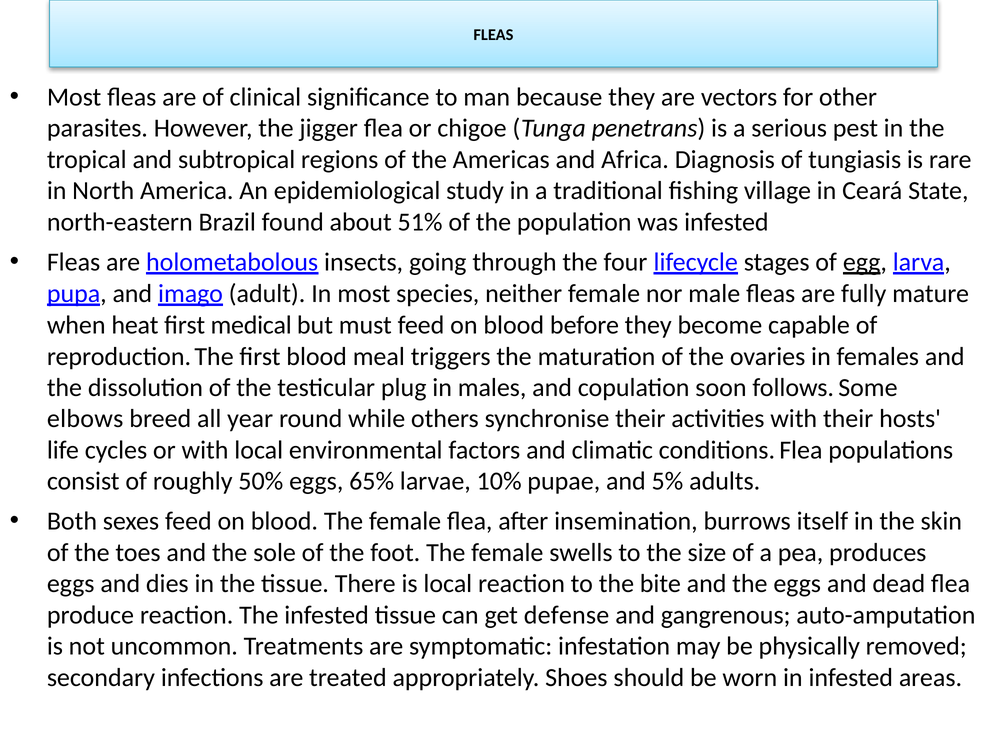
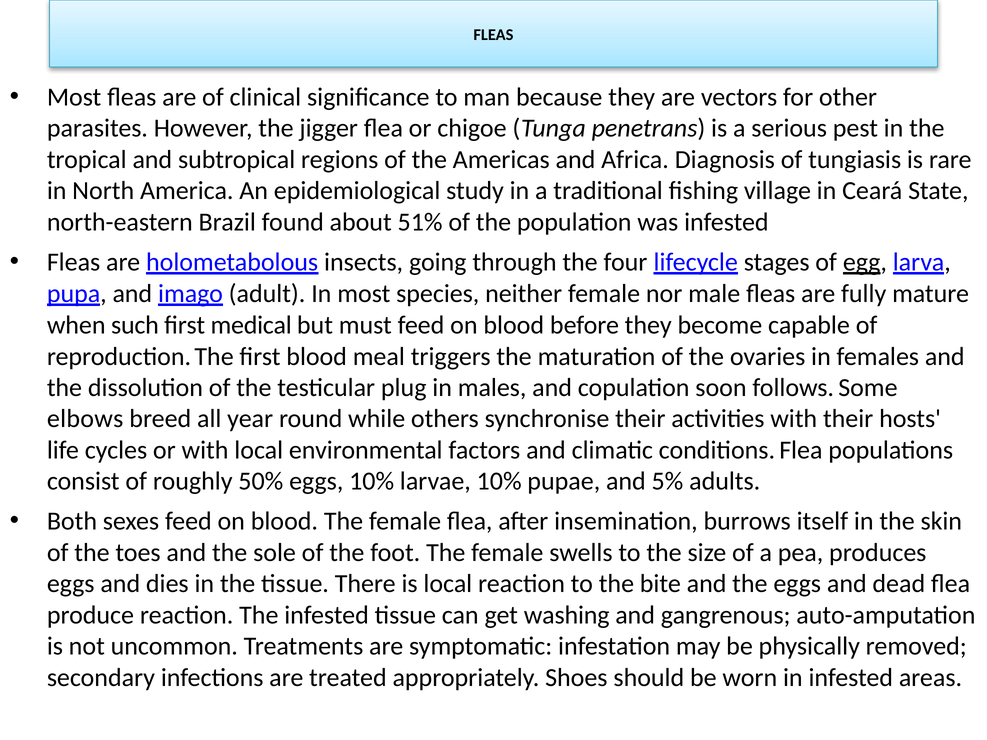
heat: heat -> such
eggs 65%: 65% -> 10%
defense: defense -> washing
